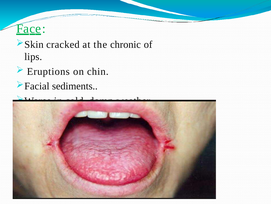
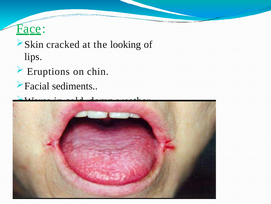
chronic: chronic -> looking
